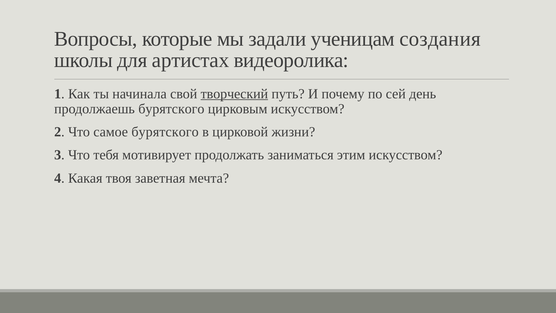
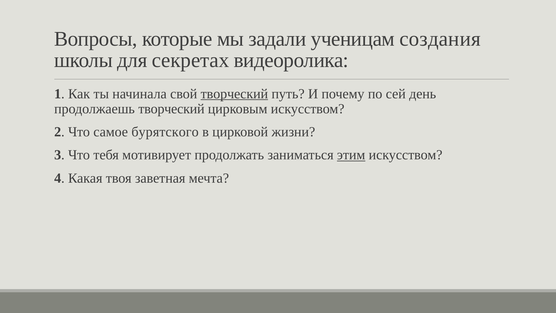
артистах: артистах -> секретах
продолжаешь бурятского: бурятского -> творческий
этим underline: none -> present
